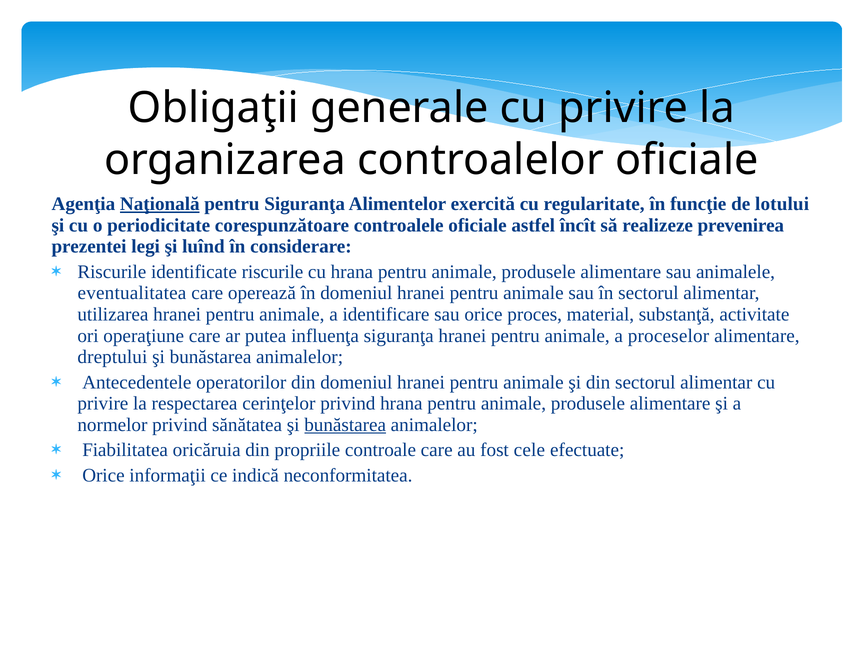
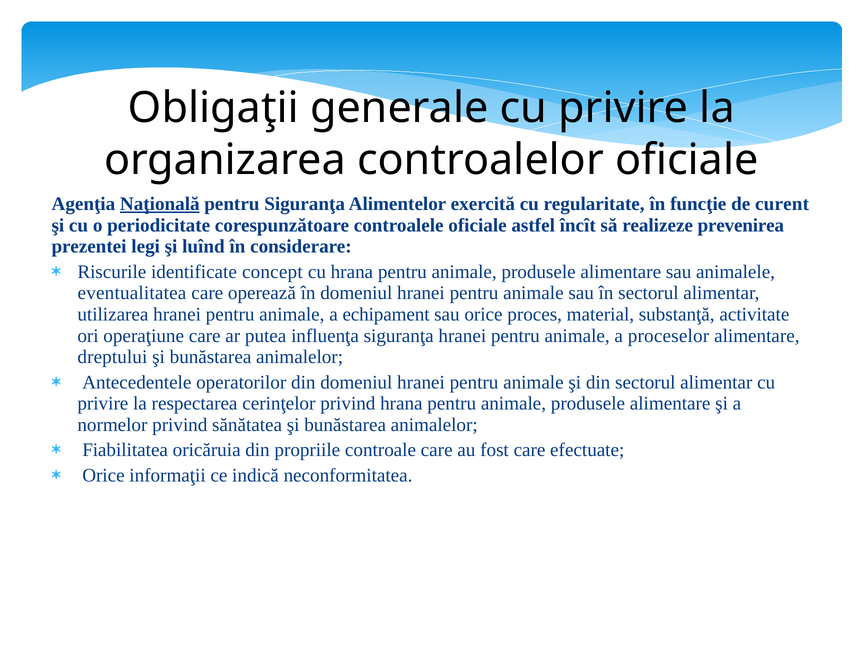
lotului: lotului -> curent
identificate riscurile: riscurile -> concept
identificare: identificare -> echipament
bunăstarea at (345, 424) underline: present -> none
fost cele: cele -> care
